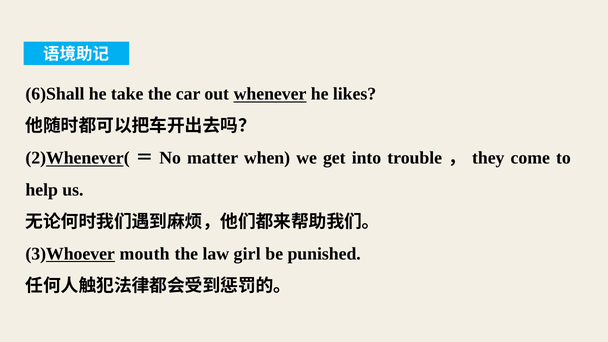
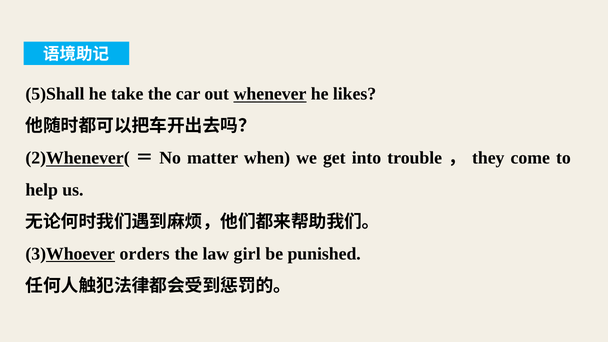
6)Shall: 6)Shall -> 5)Shall
mouth: mouth -> orders
